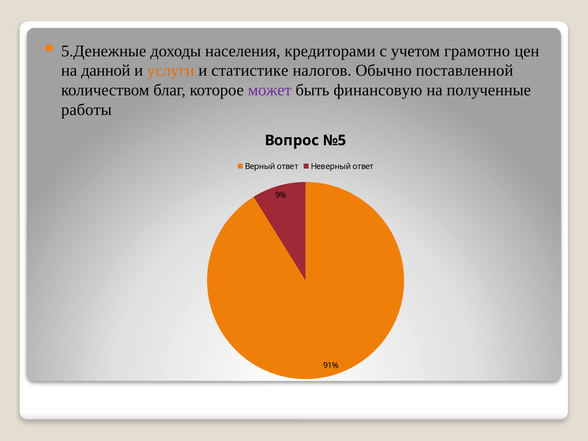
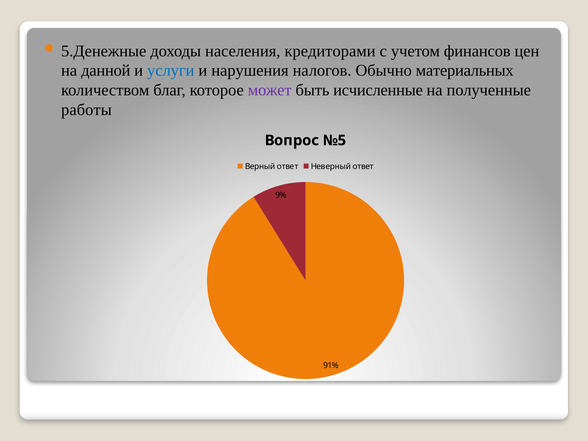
грамотно: грамотно -> финансов
услуги colour: orange -> blue
статистике: статистике -> нарушения
поставленной: поставленной -> материальных
финансовую: финансовую -> исчисленные
